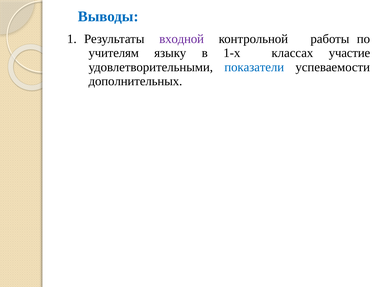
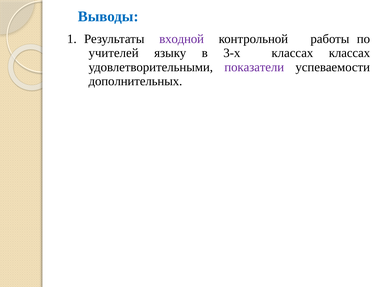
учителям: учителям -> учителей
1-х: 1-х -> 3-х
классах участие: участие -> классах
показатели colour: blue -> purple
